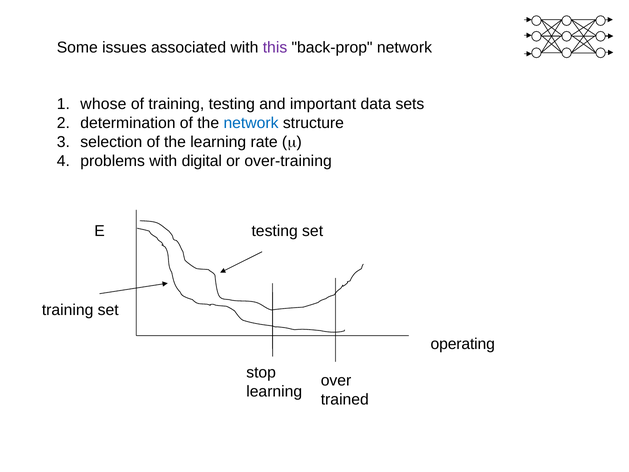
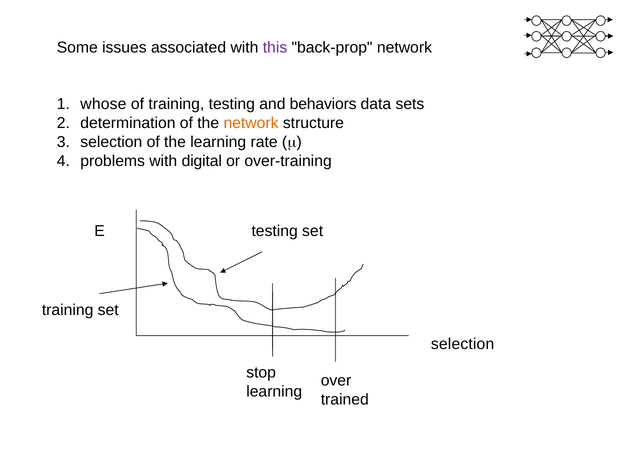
important: important -> behaviors
network at (251, 123) colour: blue -> orange
operating at (463, 344): operating -> selection
